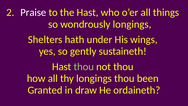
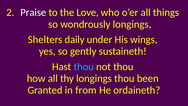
the Hast: Hast -> Love
hath: hath -> daily
thou at (84, 66) colour: light green -> light blue
draw: draw -> from
